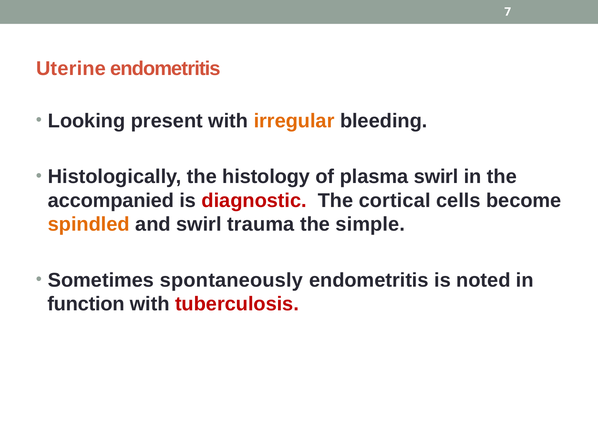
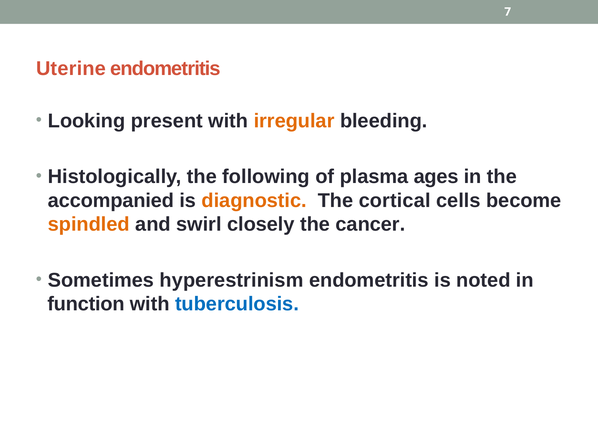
histology: histology -> following
plasma swirl: swirl -> ages
diagnostic colour: red -> orange
trauma: trauma -> closely
simple: simple -> cancer
spontaneously: spontaneously -> hyperestrinism
tuberculosis colour: red -> blue
